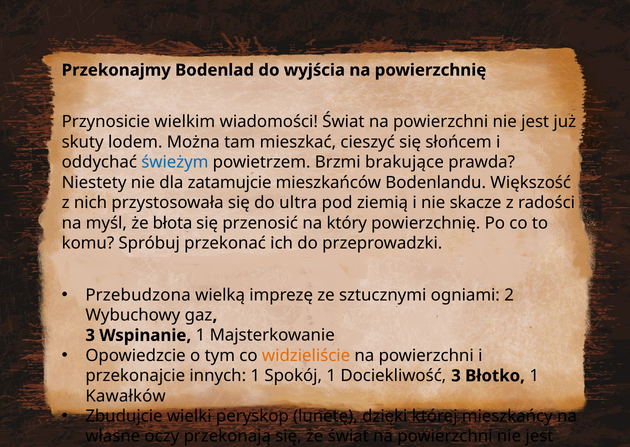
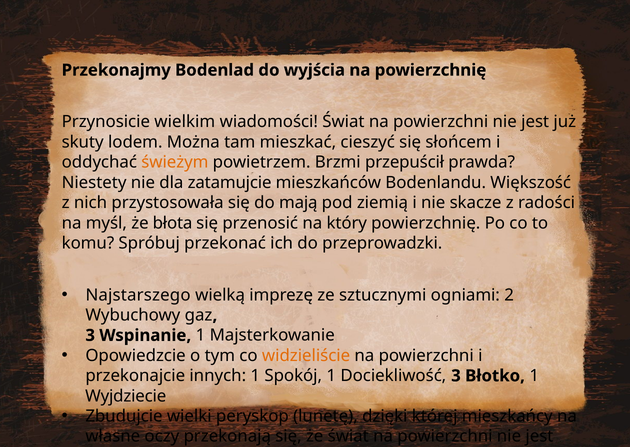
świeżym colour: blue -> orange
brakujące: brakujące -> przepuścił
ultra: ultra -> mają
Przebudzona: Przebudzona -> Najstarszego
Kawałków: Kawałków -> Wyjdziecie
